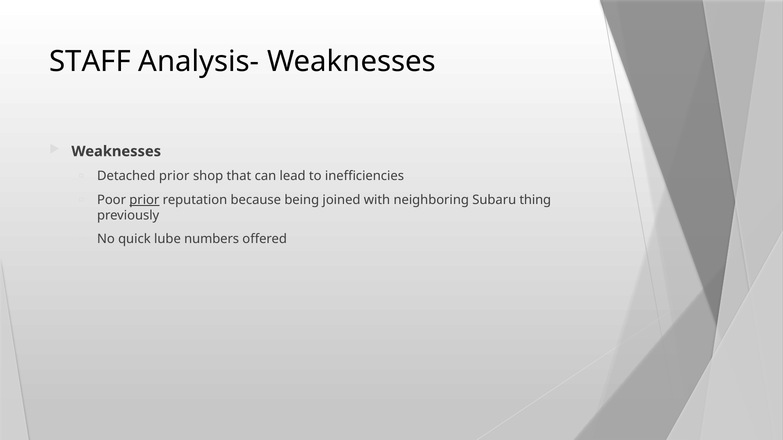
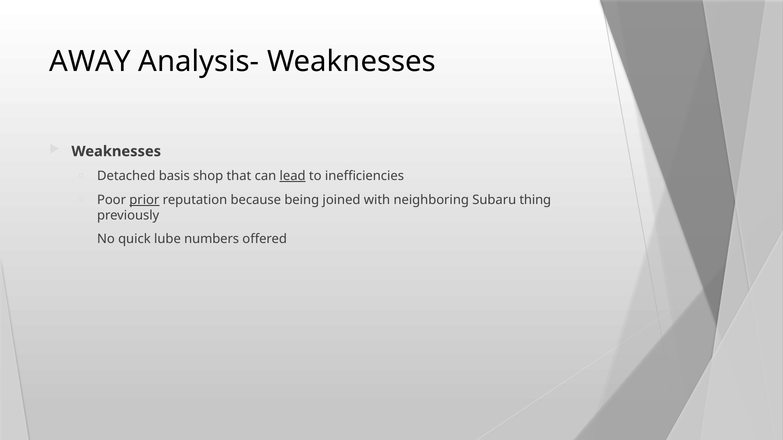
STAFF: STAFF -> AWAY
Detached prior: prior -> basis
lead underline: none -> present
